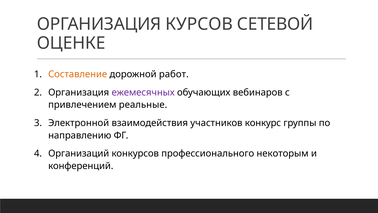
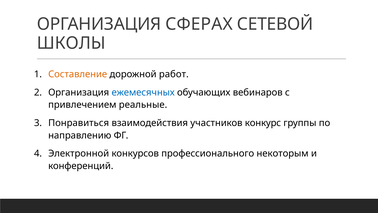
КУРСОВ: КУРСОВ -> СФЕРАХ
ОЦЕНКЕ: ОЦЕНКЕ -> ШКОЛЫ
ежемесячных colour: purple -> blue
Электронной: Электронной -> Понравиться
Организаций: Организаций -> Электронной
